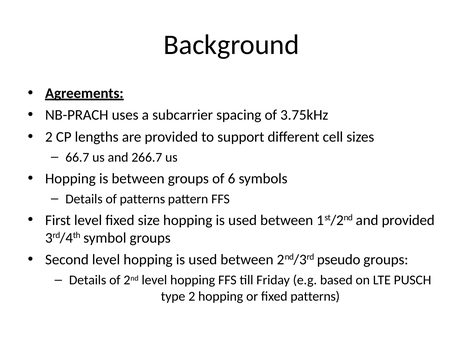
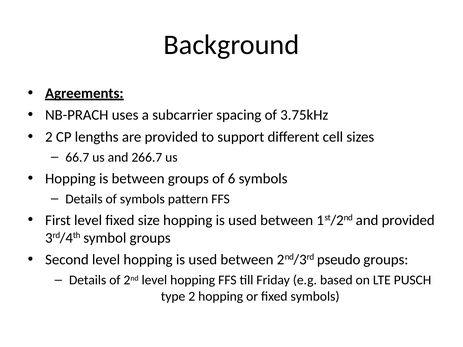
of patterns: patterns -> symbols
fixed patterns: patterns -> symbols
